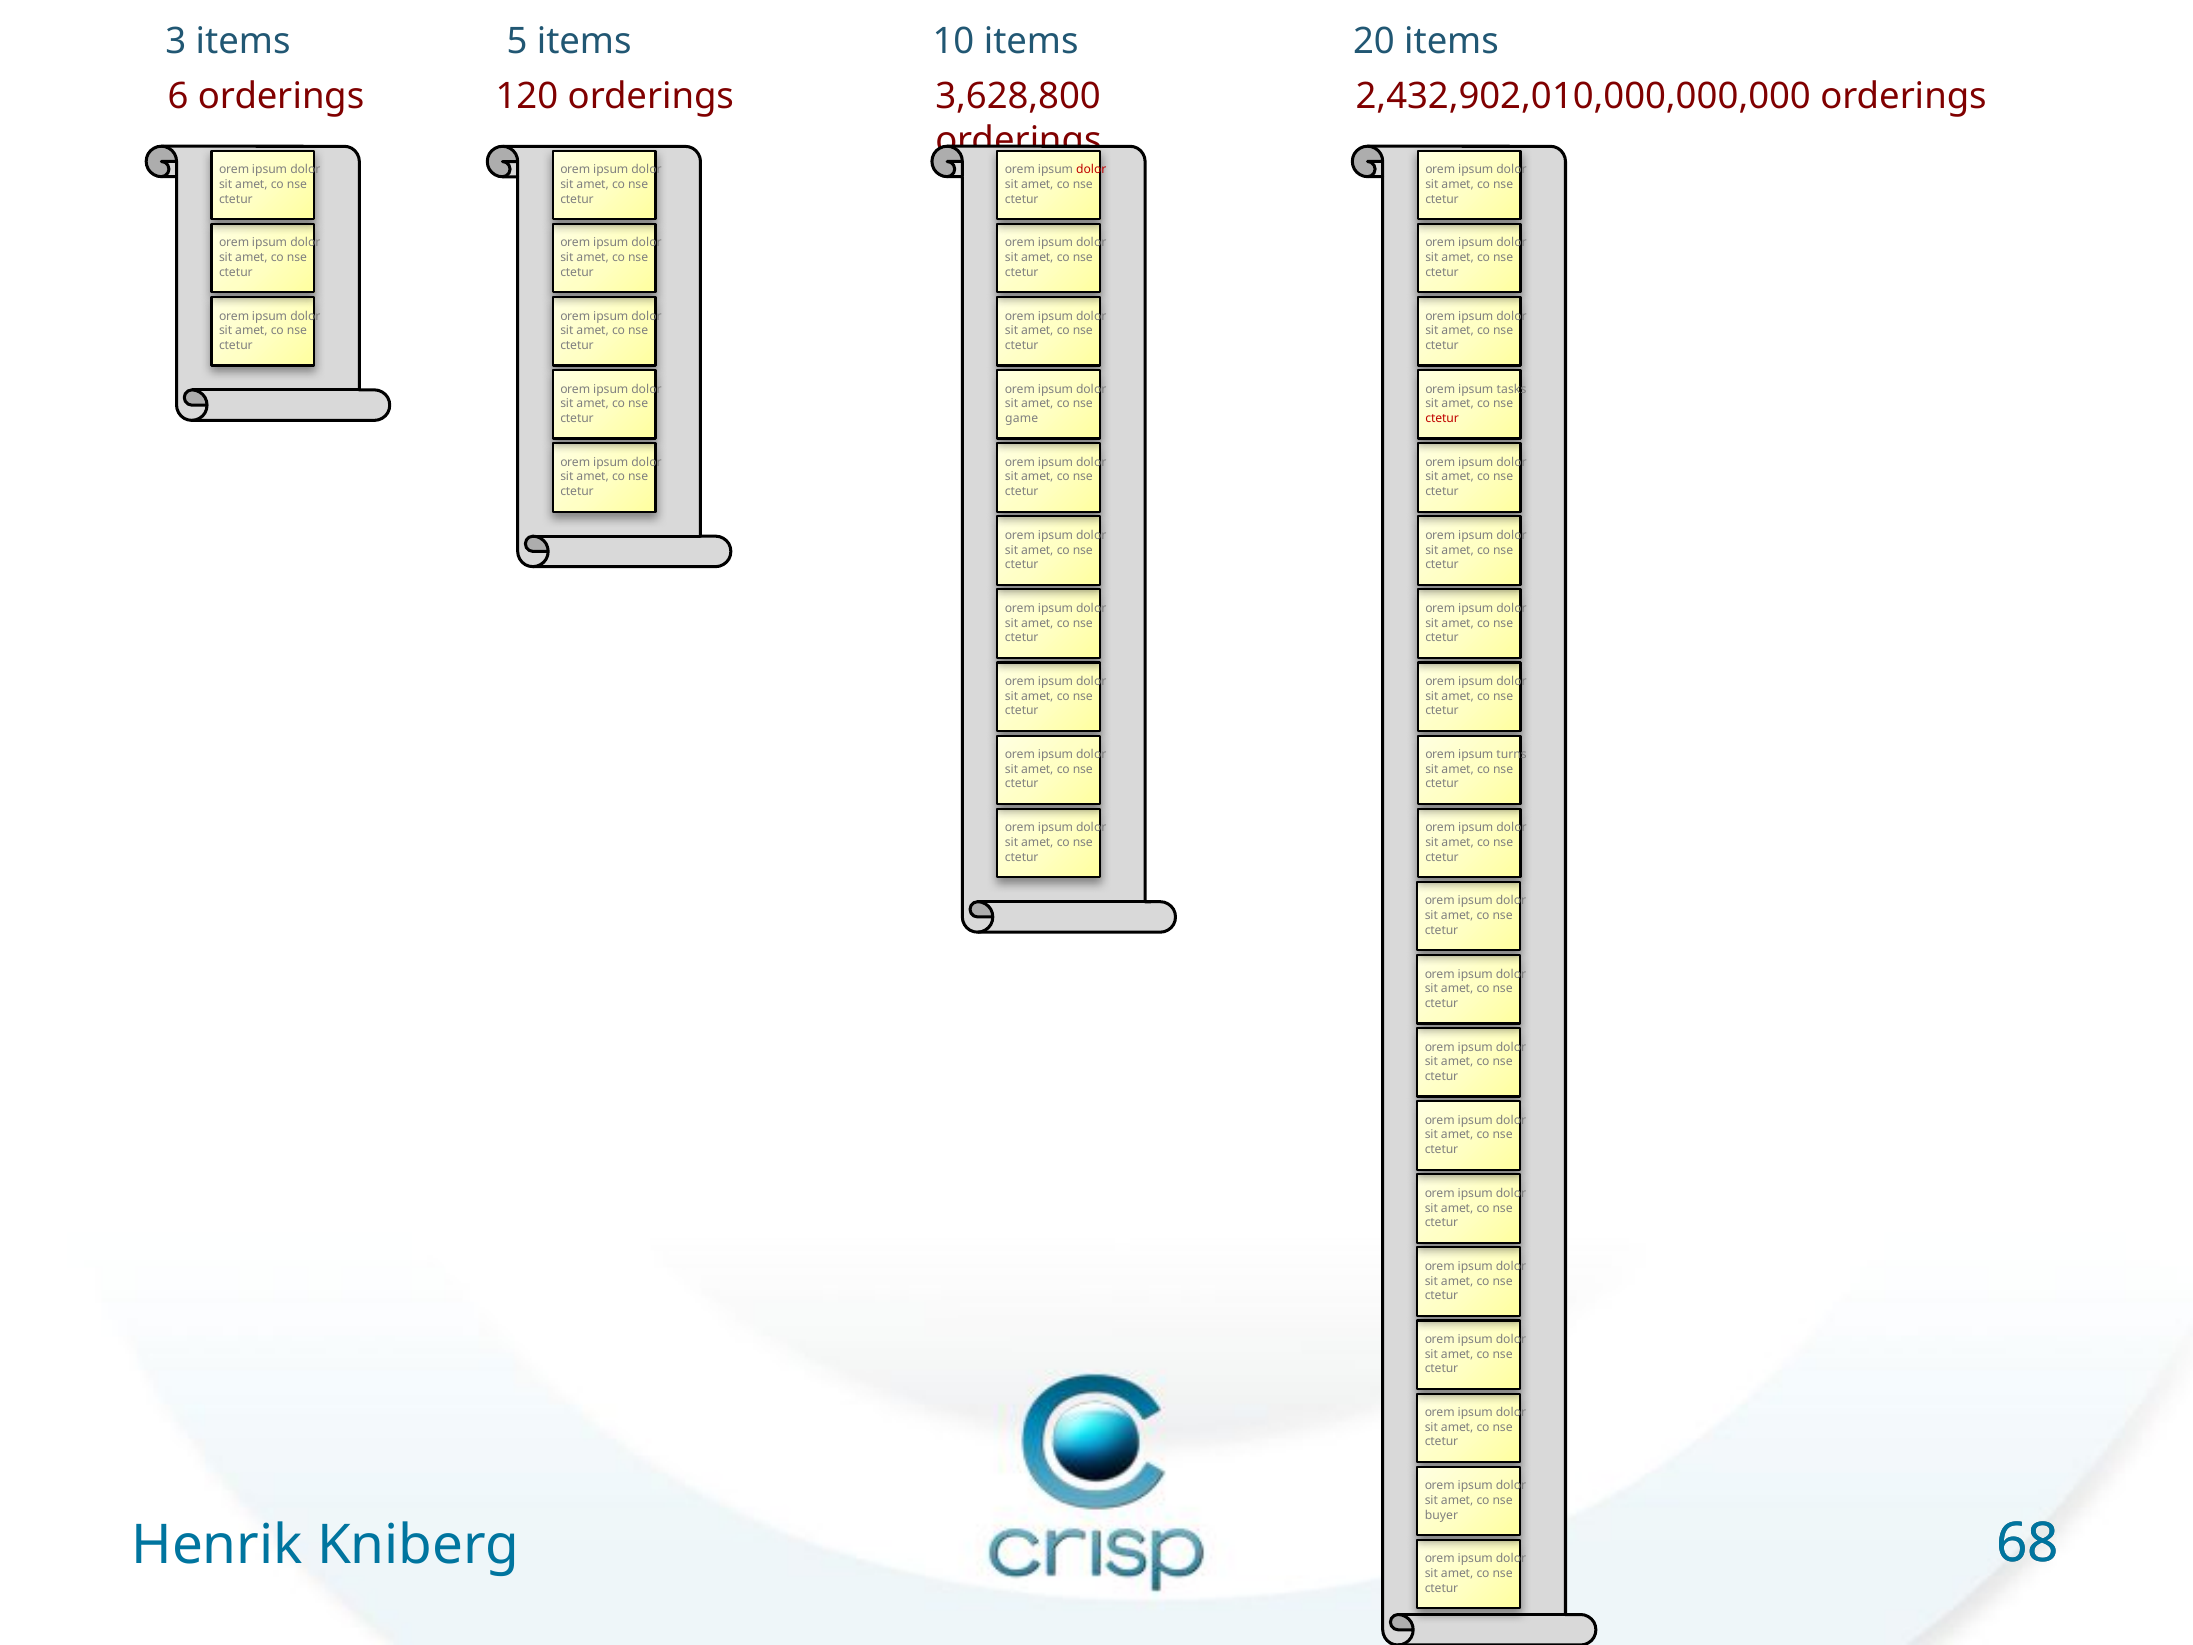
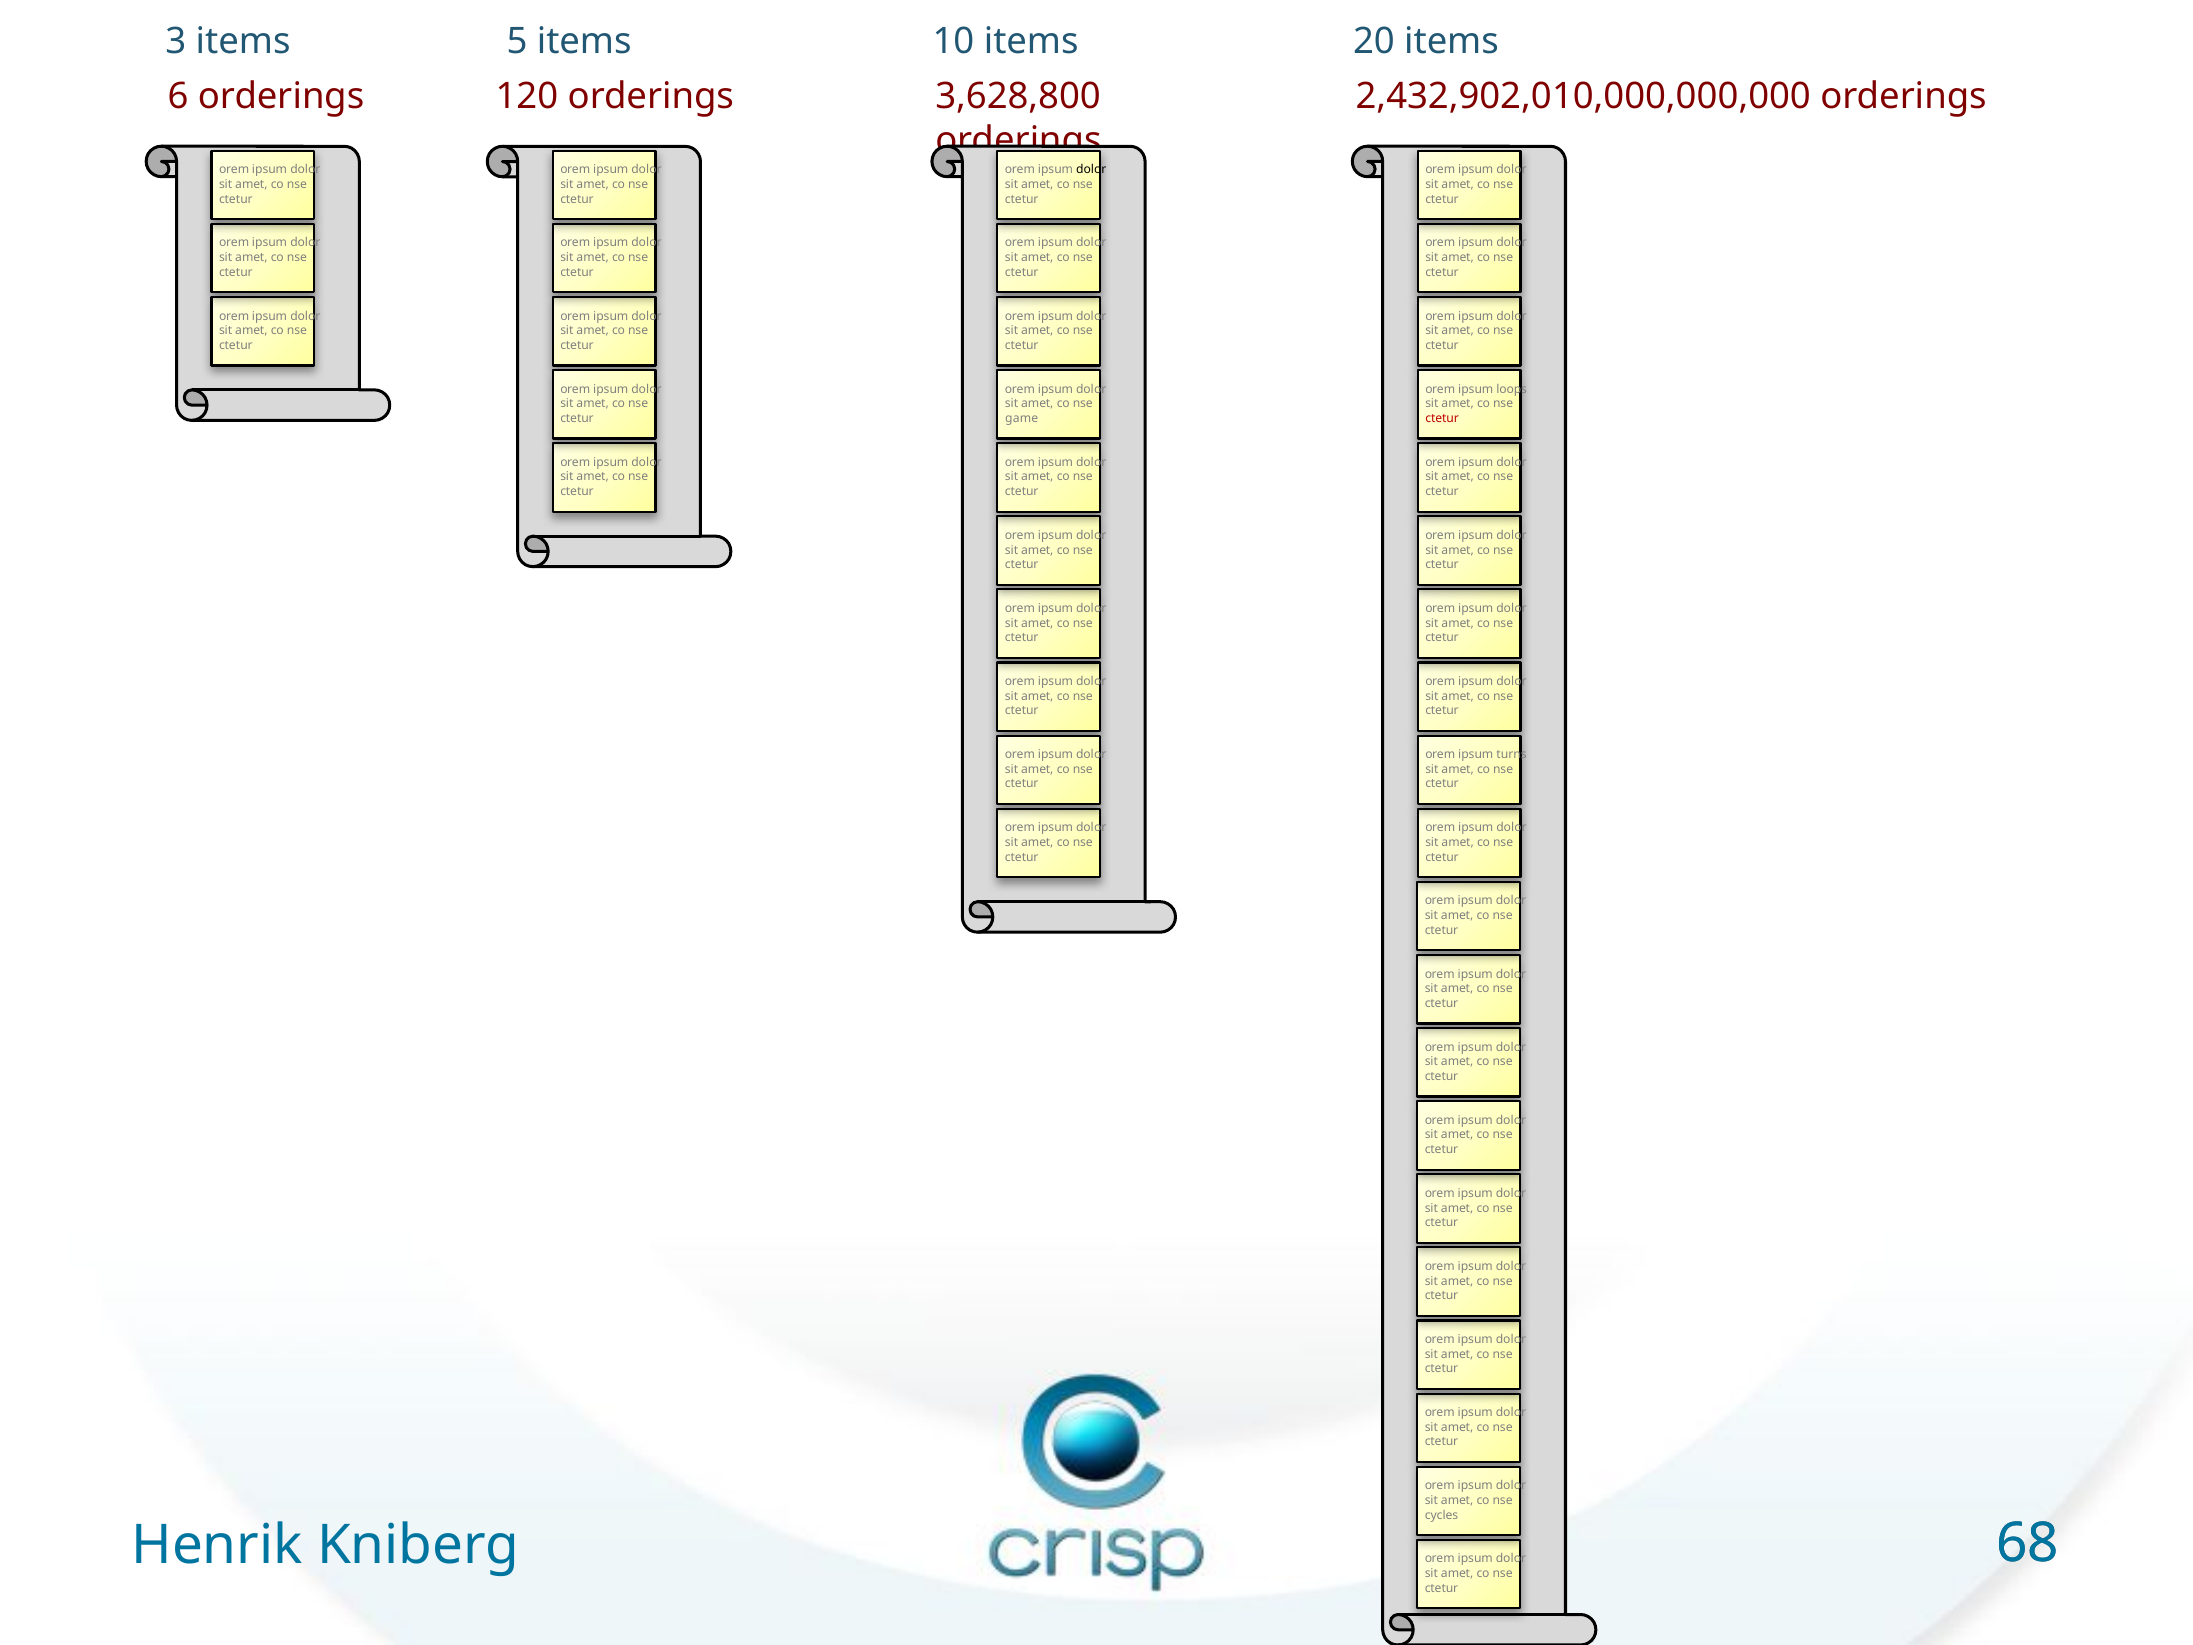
dolor at (1091, 170) colour: red -> black
tasks: tasks -> loops
buyer: buyer -> cycles
